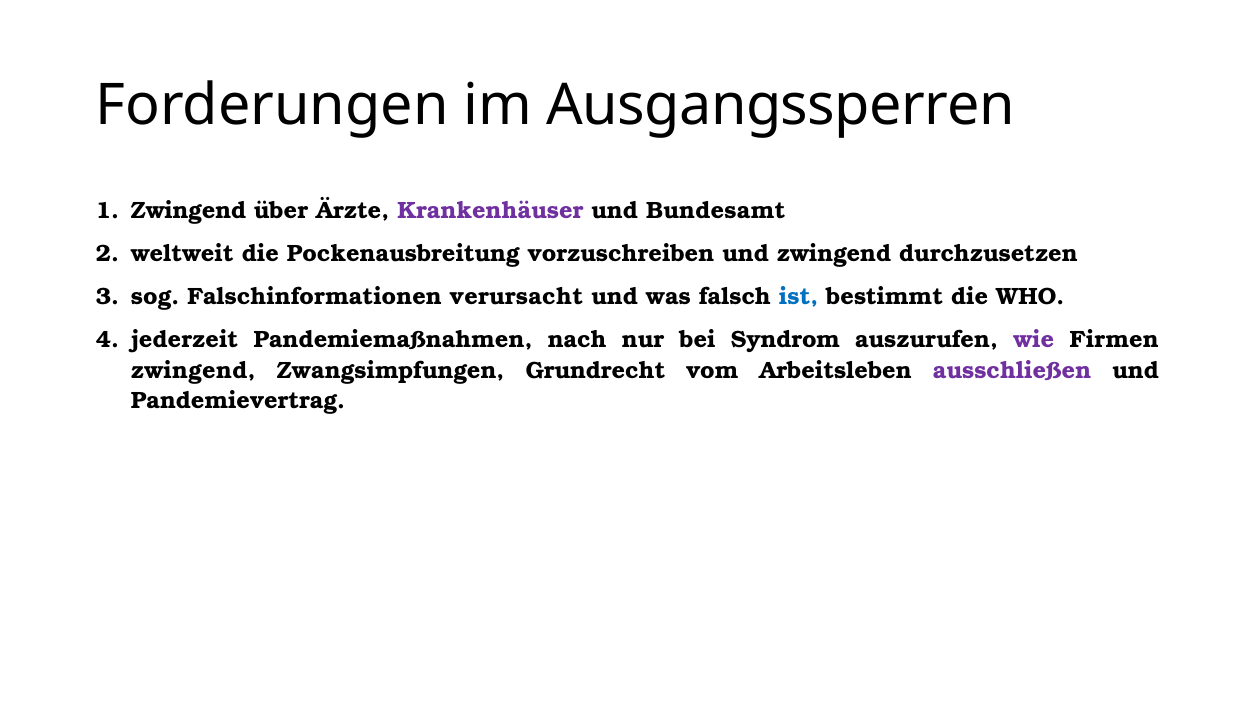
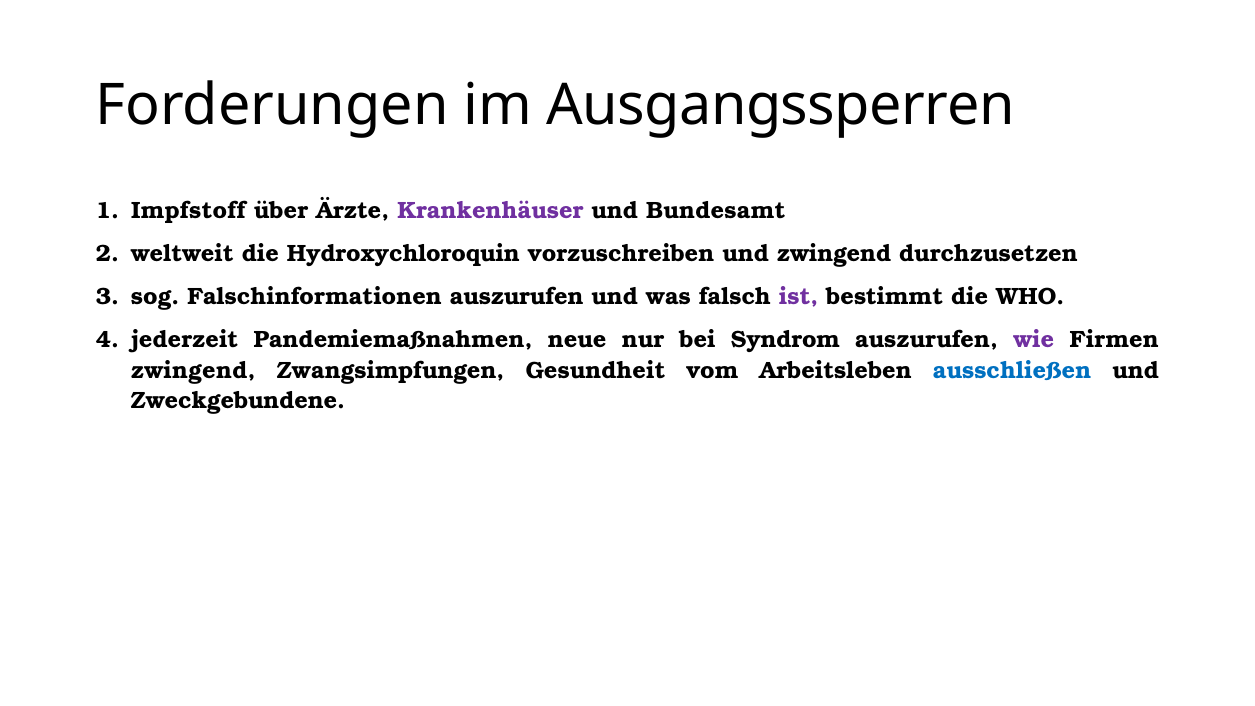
Zwingend at (189, 210): Zwingend -> Impfstoff
Pockenausbreitung: Pockenausbreitung -> Hydroxychloroquin
Falschinformationen verursacht: verursacht -> auszurufen
ist colour: blue -> purple
nach: nach -> neue
Grundrecht: Grundrecht -> Gesundheit
ausschließen colour: purple -> blue
Pandemievertrag: Pandemievertrag -> Zweckgebundene
